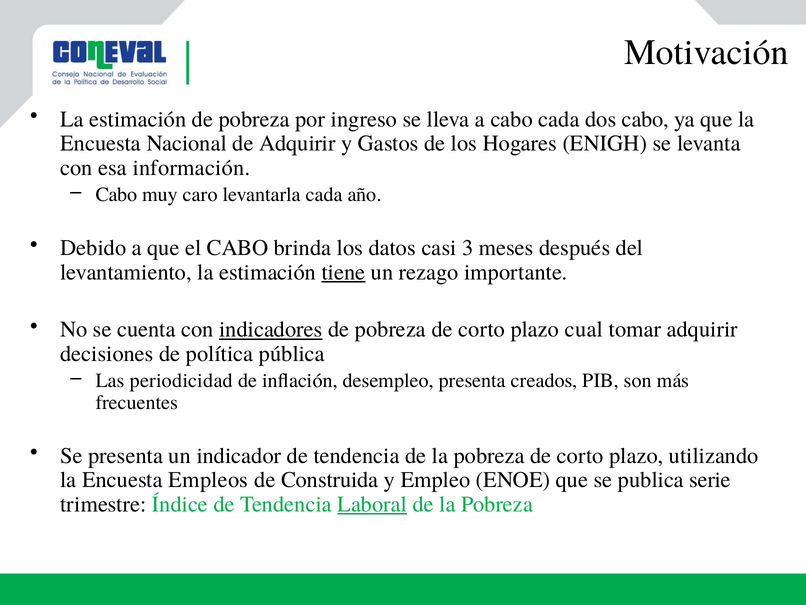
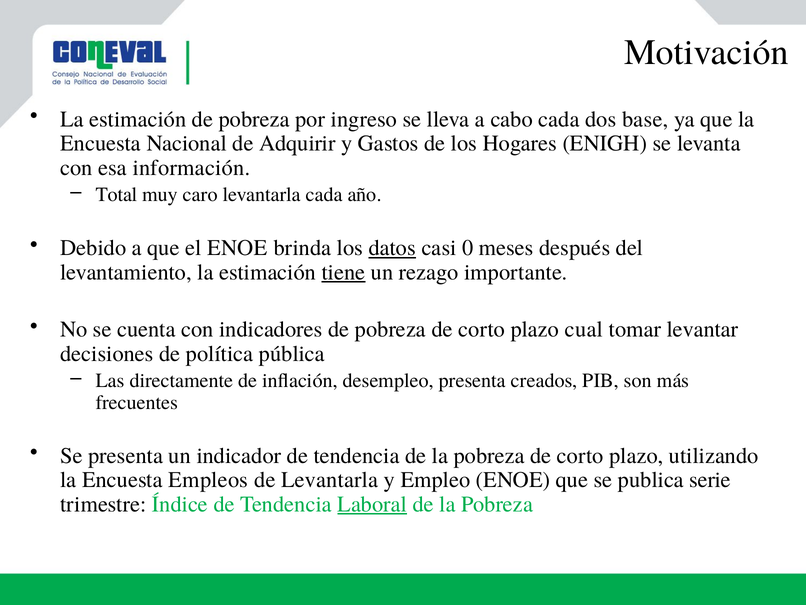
dos cabo: cabo -> base
Cabo at (116, 195): Cabo -> Total
el CABO: CABO -> ENOE
datos underline: none -> present
3: 3 -> 0
indicadores underline: present -> none
tomar adquirir: adquirir -> levantar
periodicidad: periodicidad -> directamente
de Construida: Construida -> Levantarla
